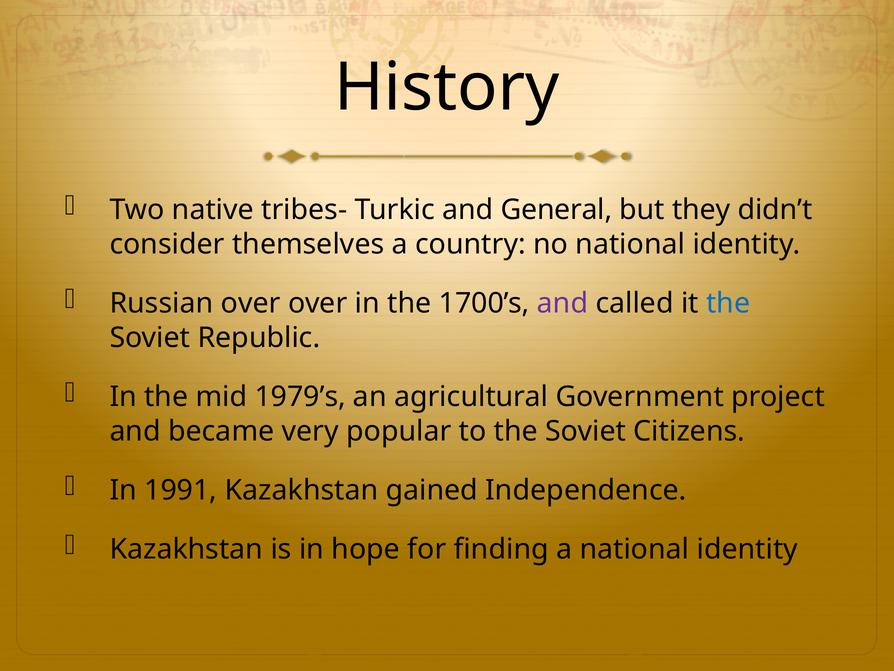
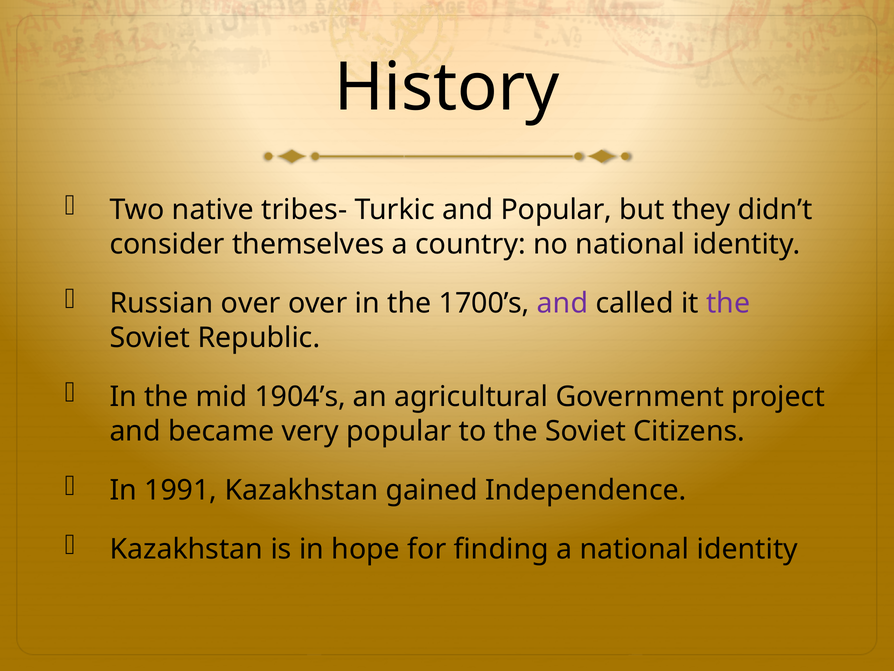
and General: General -> Popular
the at (728, 303) colour: blue -> purple
1979’s: 1979’s -> 1904’s
